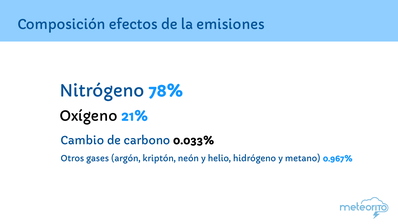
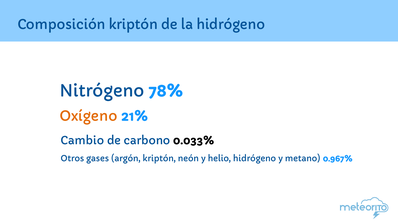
Composición efectos: efectos -> kriptón
la emisiones: emisiones -> hidrógeno
Oxígeno colour: black -> orange
